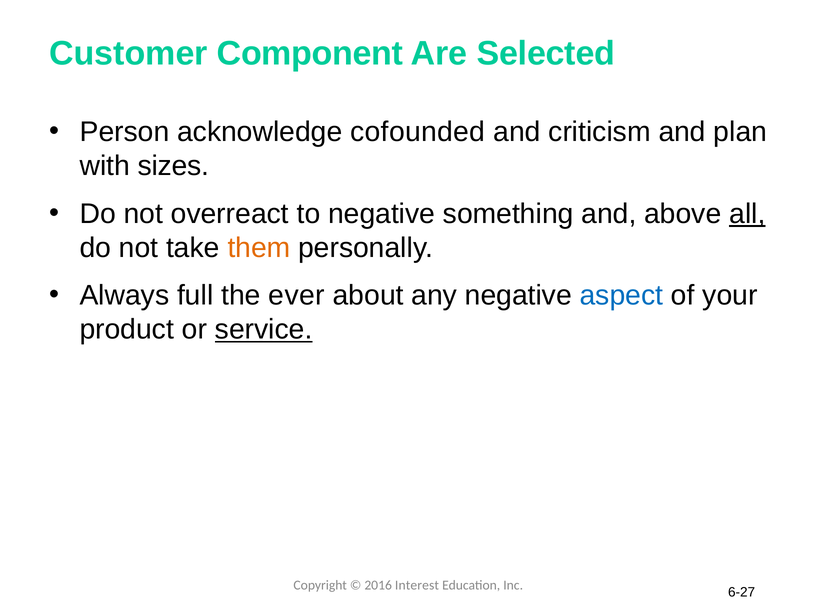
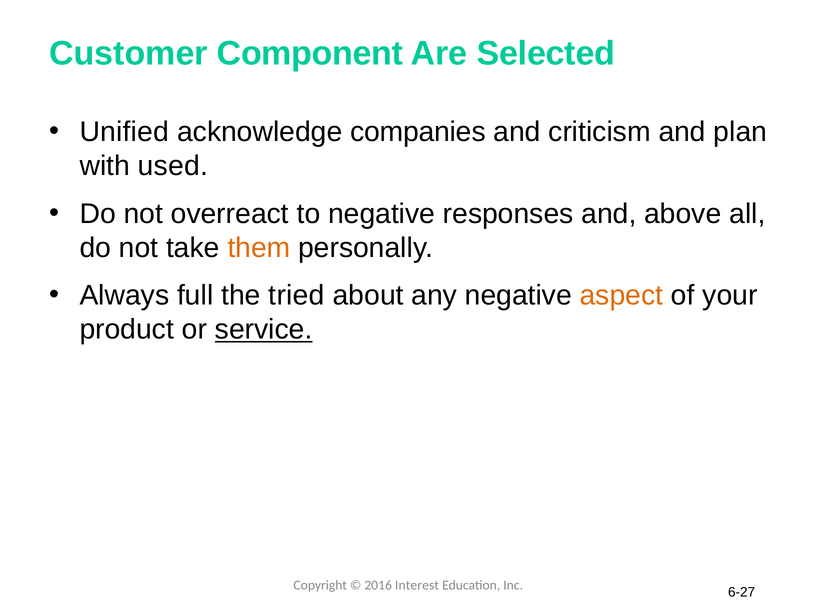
Person: Person -> Unified
cofounded: cofounded -> companies
sizes: sizes -> used
something: something -> responses
all underline: present -> none
ever: ever -> tried
aspect colour: blue -> orange
